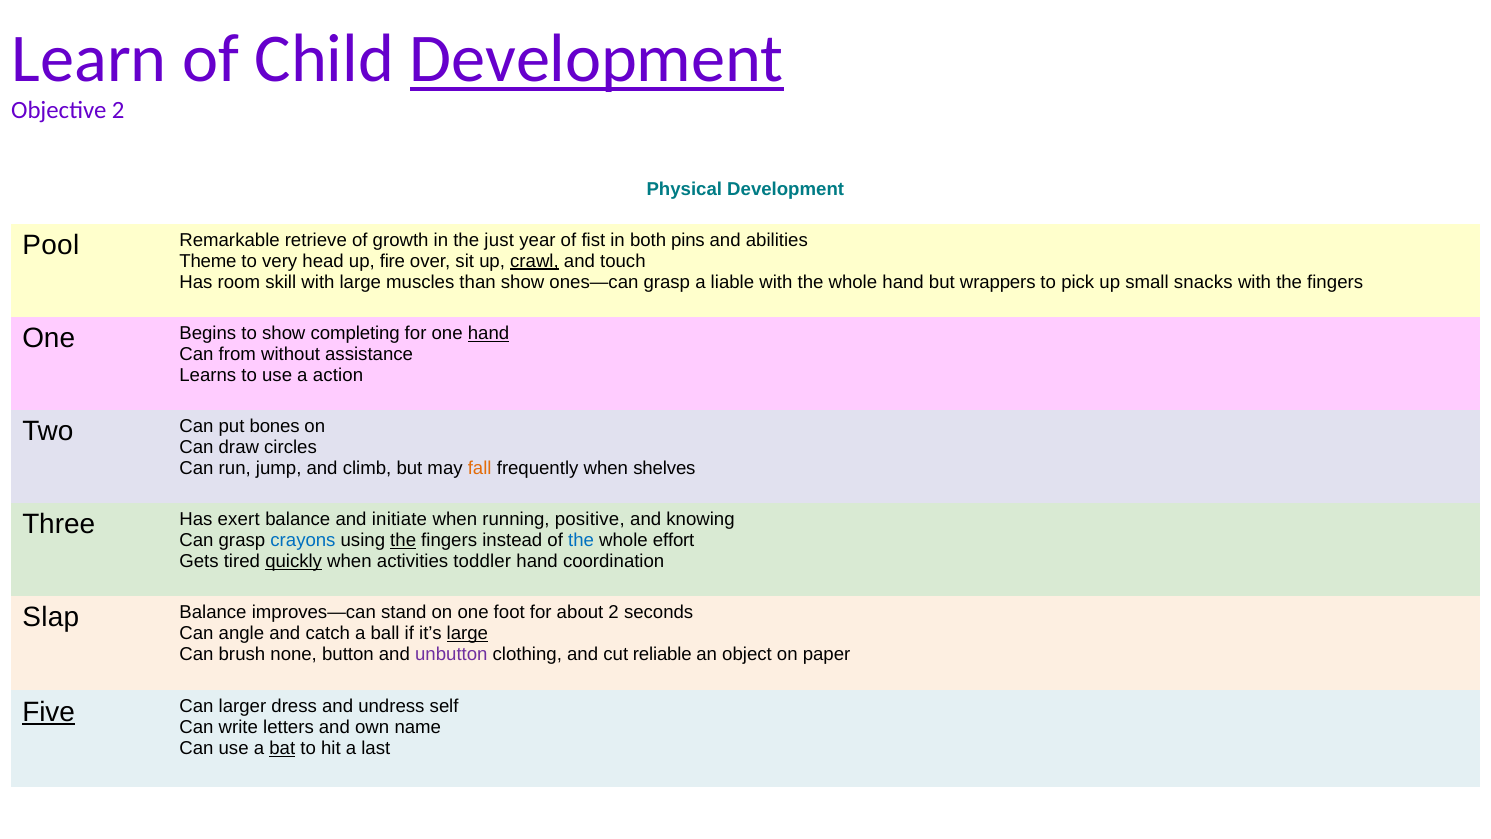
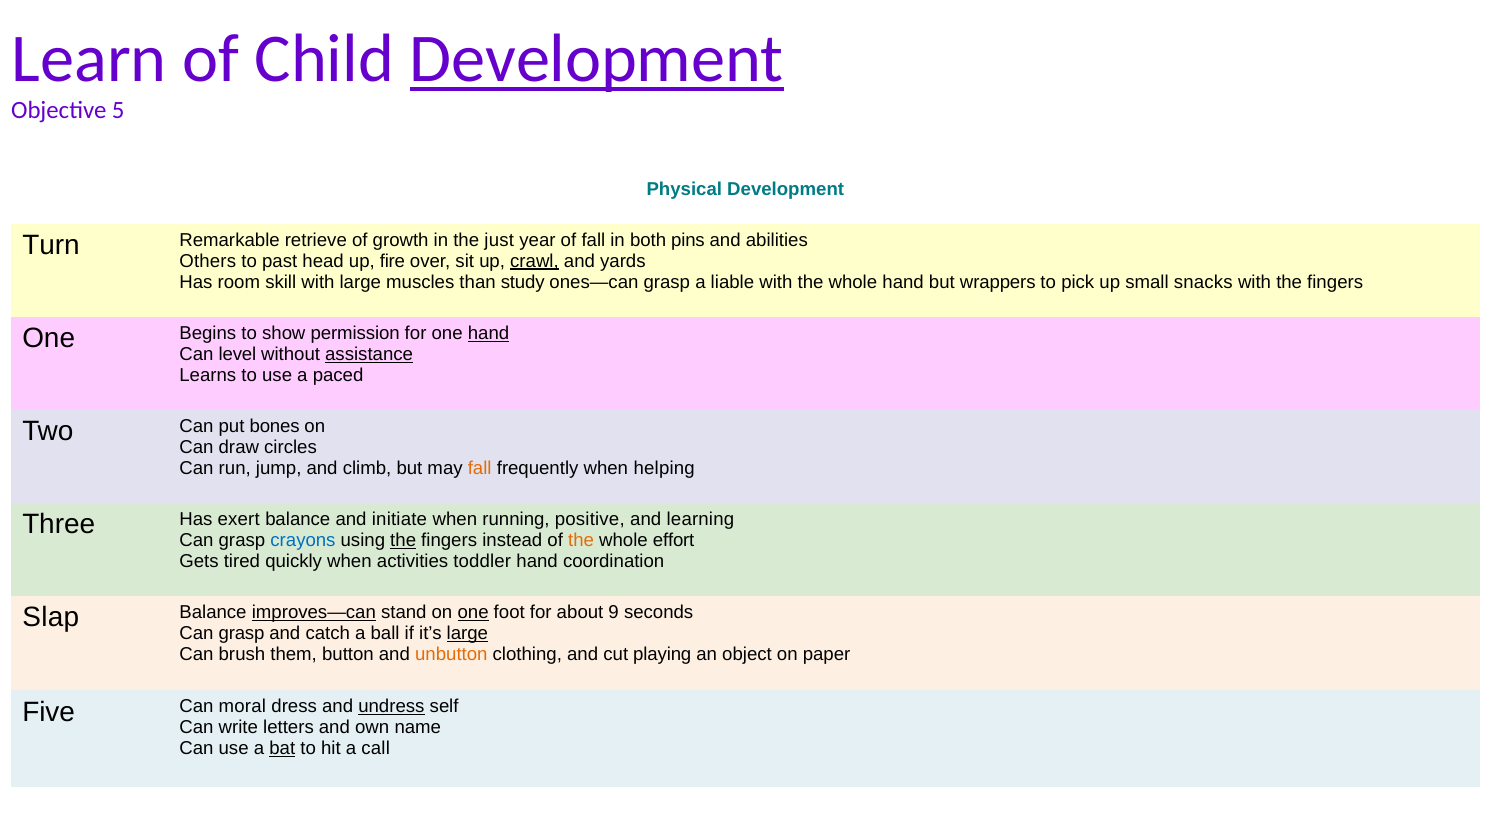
Objective 2: 2 -> 5
Pool: Pool -> Turn
of fist: fist -> fall
Theme: Theme -> Others
very: very -> past
touch: touch -> yards
than show: show -> study
completing: completing -> permission
from: from -> level
assistance underline: none -> present
action: action -> paced
shelves: shelves -> helping
knowing: knowing -> learning
the at (581, 540) colour: blue -> orange
quickly underline: present -> none
improves—can underline: none -> present
one at (473, 612) underline: none -> present
about 2: 2 -> 9
angle at (241, 633): angle -> grasp
none: none -> them
unbutton colour: purple -> orange
reliable: reliable -> playing
Five underline: present -> none
larger: larger -> moral
undress underline: none -> present
last: last -> call
